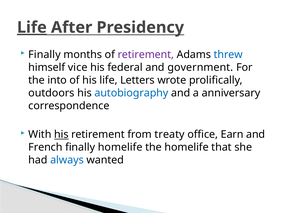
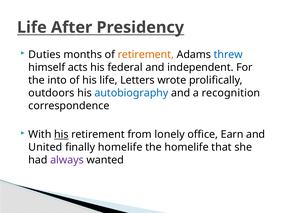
Life at (32, 27) underline: present -> none
Finally at (45, 55): Finally -> Duties
retirement at (146, 55) colour: purple -> orange
vice: vice -> acts
government: government -> independent
anniversary: anniversary -> recognition
treaty: treaty -> lonely
French: French -> United
always colour: blue -> purple
